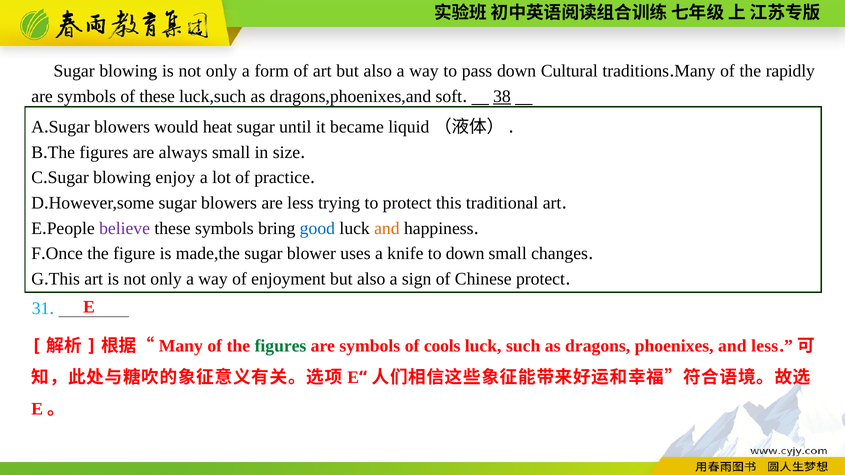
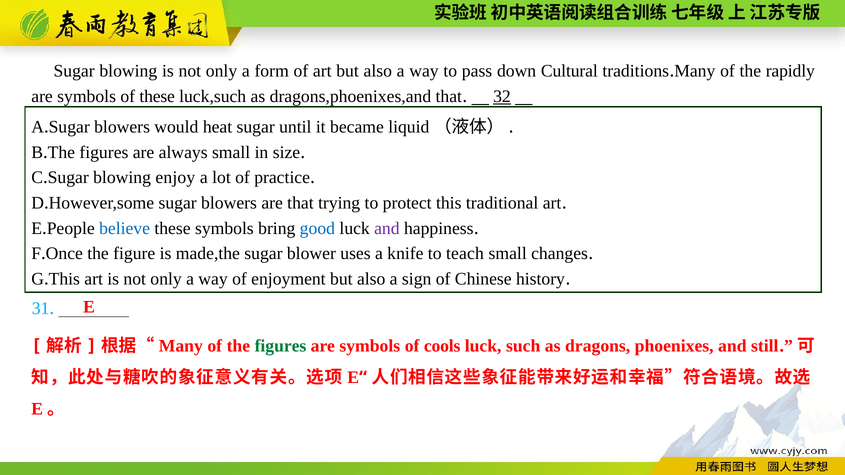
dragons,phoenixes,and soft: soft -> that
38: 38 -> 32
are less: less -> that
believe colour: purple -> blue
and at (387, 228) colour: orange -> purple
to down: down -> teach
Chinese protect: protect -> history
and less: less -> still
